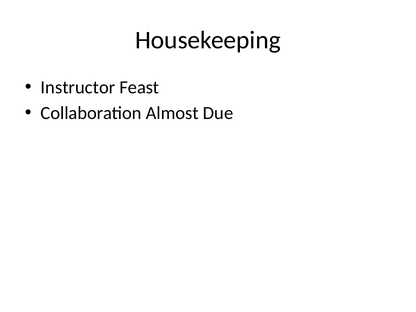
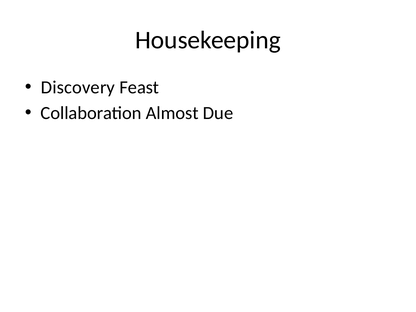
Instructor: Instructor -> Discovery
